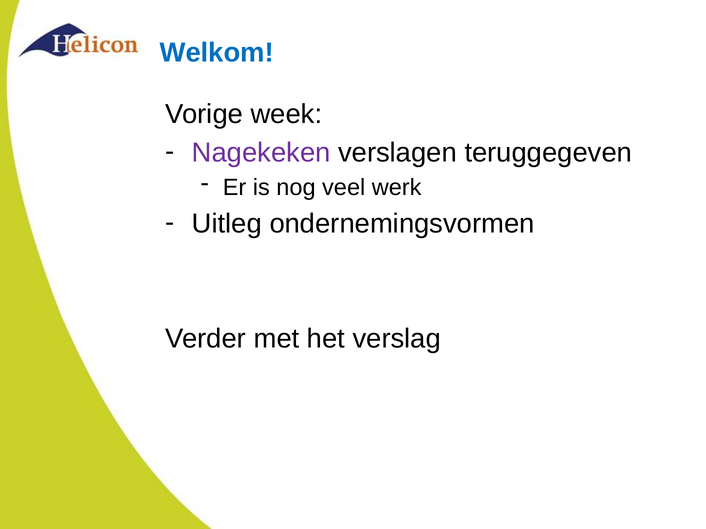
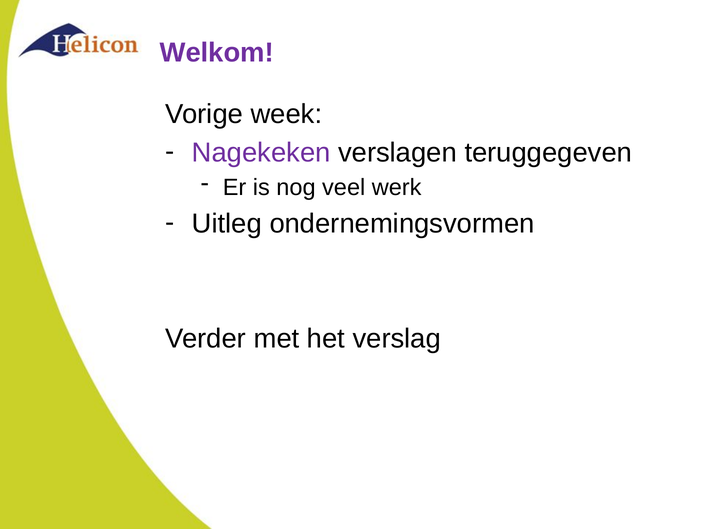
Welkom colour: blue -> purple
